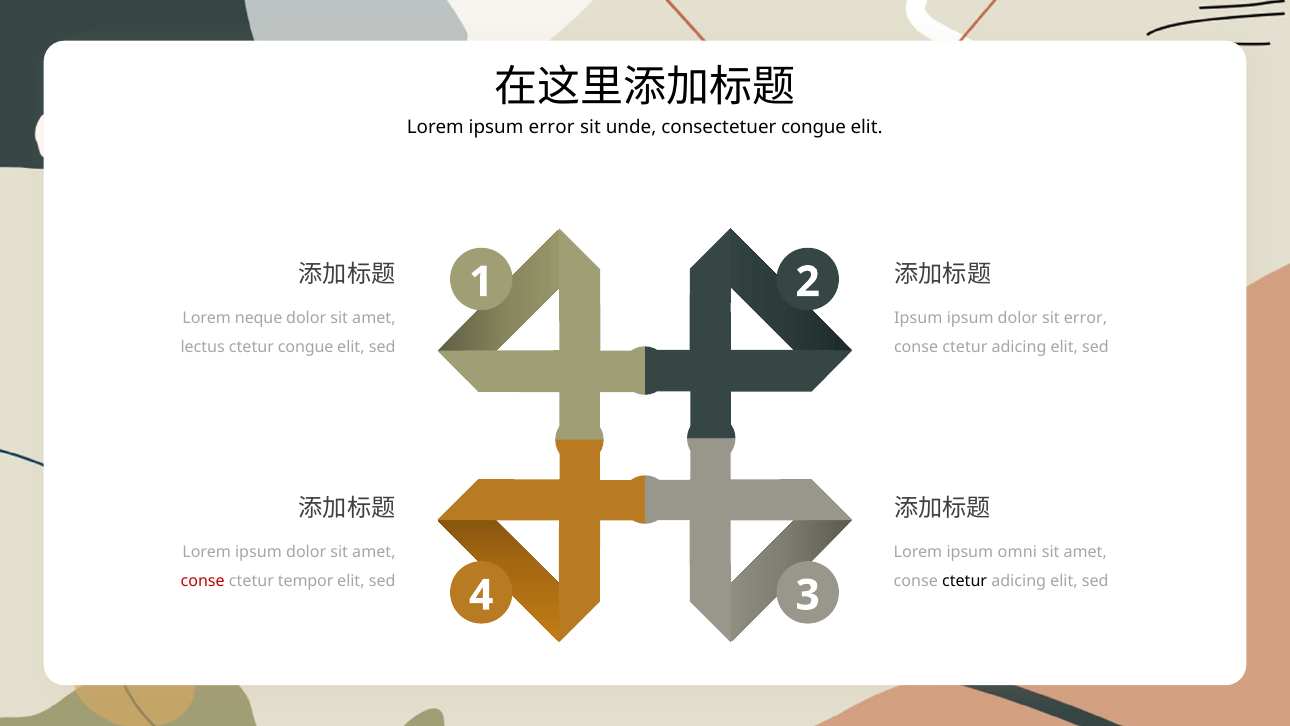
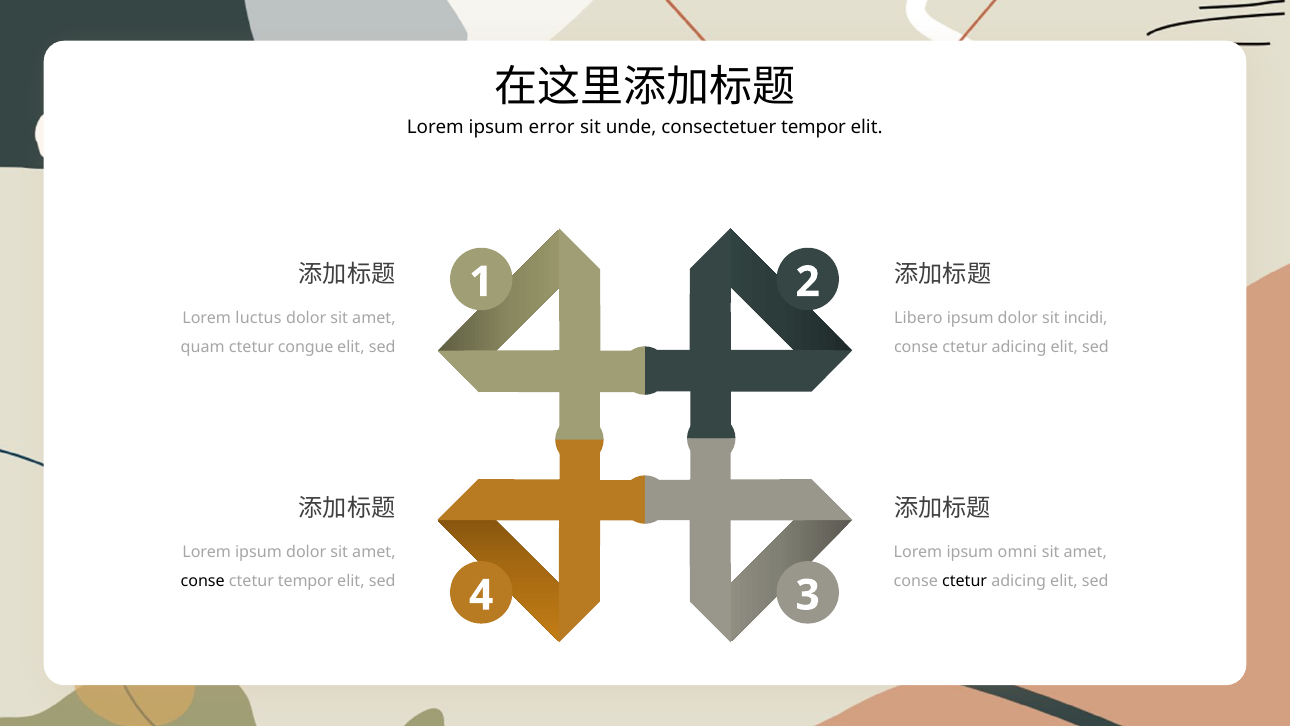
consectetuer congue: congue -> tempor
neque: neque -> luctus
Ipsum at (918, 318): Ipsum -> Libero
sit error: error -> incidi
lectus: lectus -> quam
conse at (203, 581) colour: red -> black
